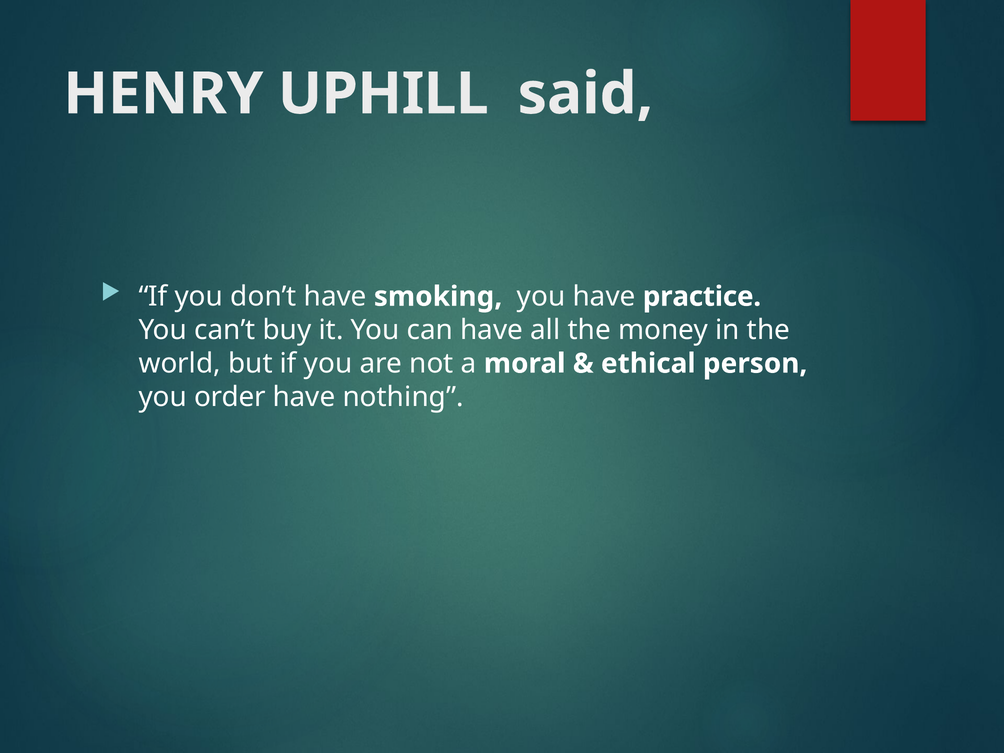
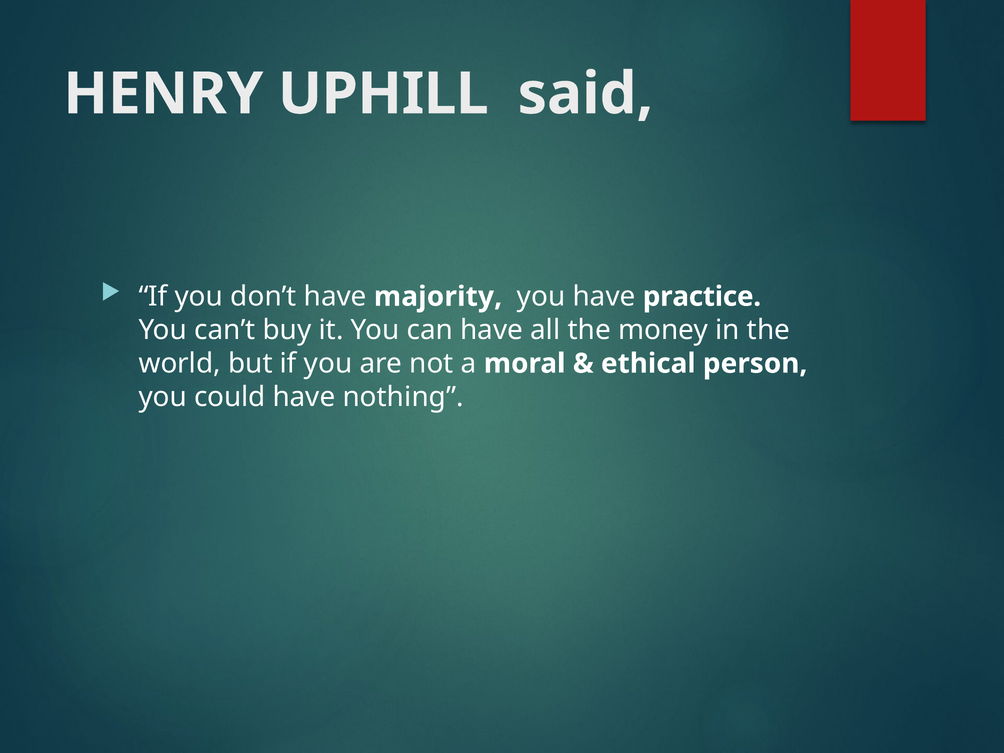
smoking: smoking -> majority
order: order -> could
